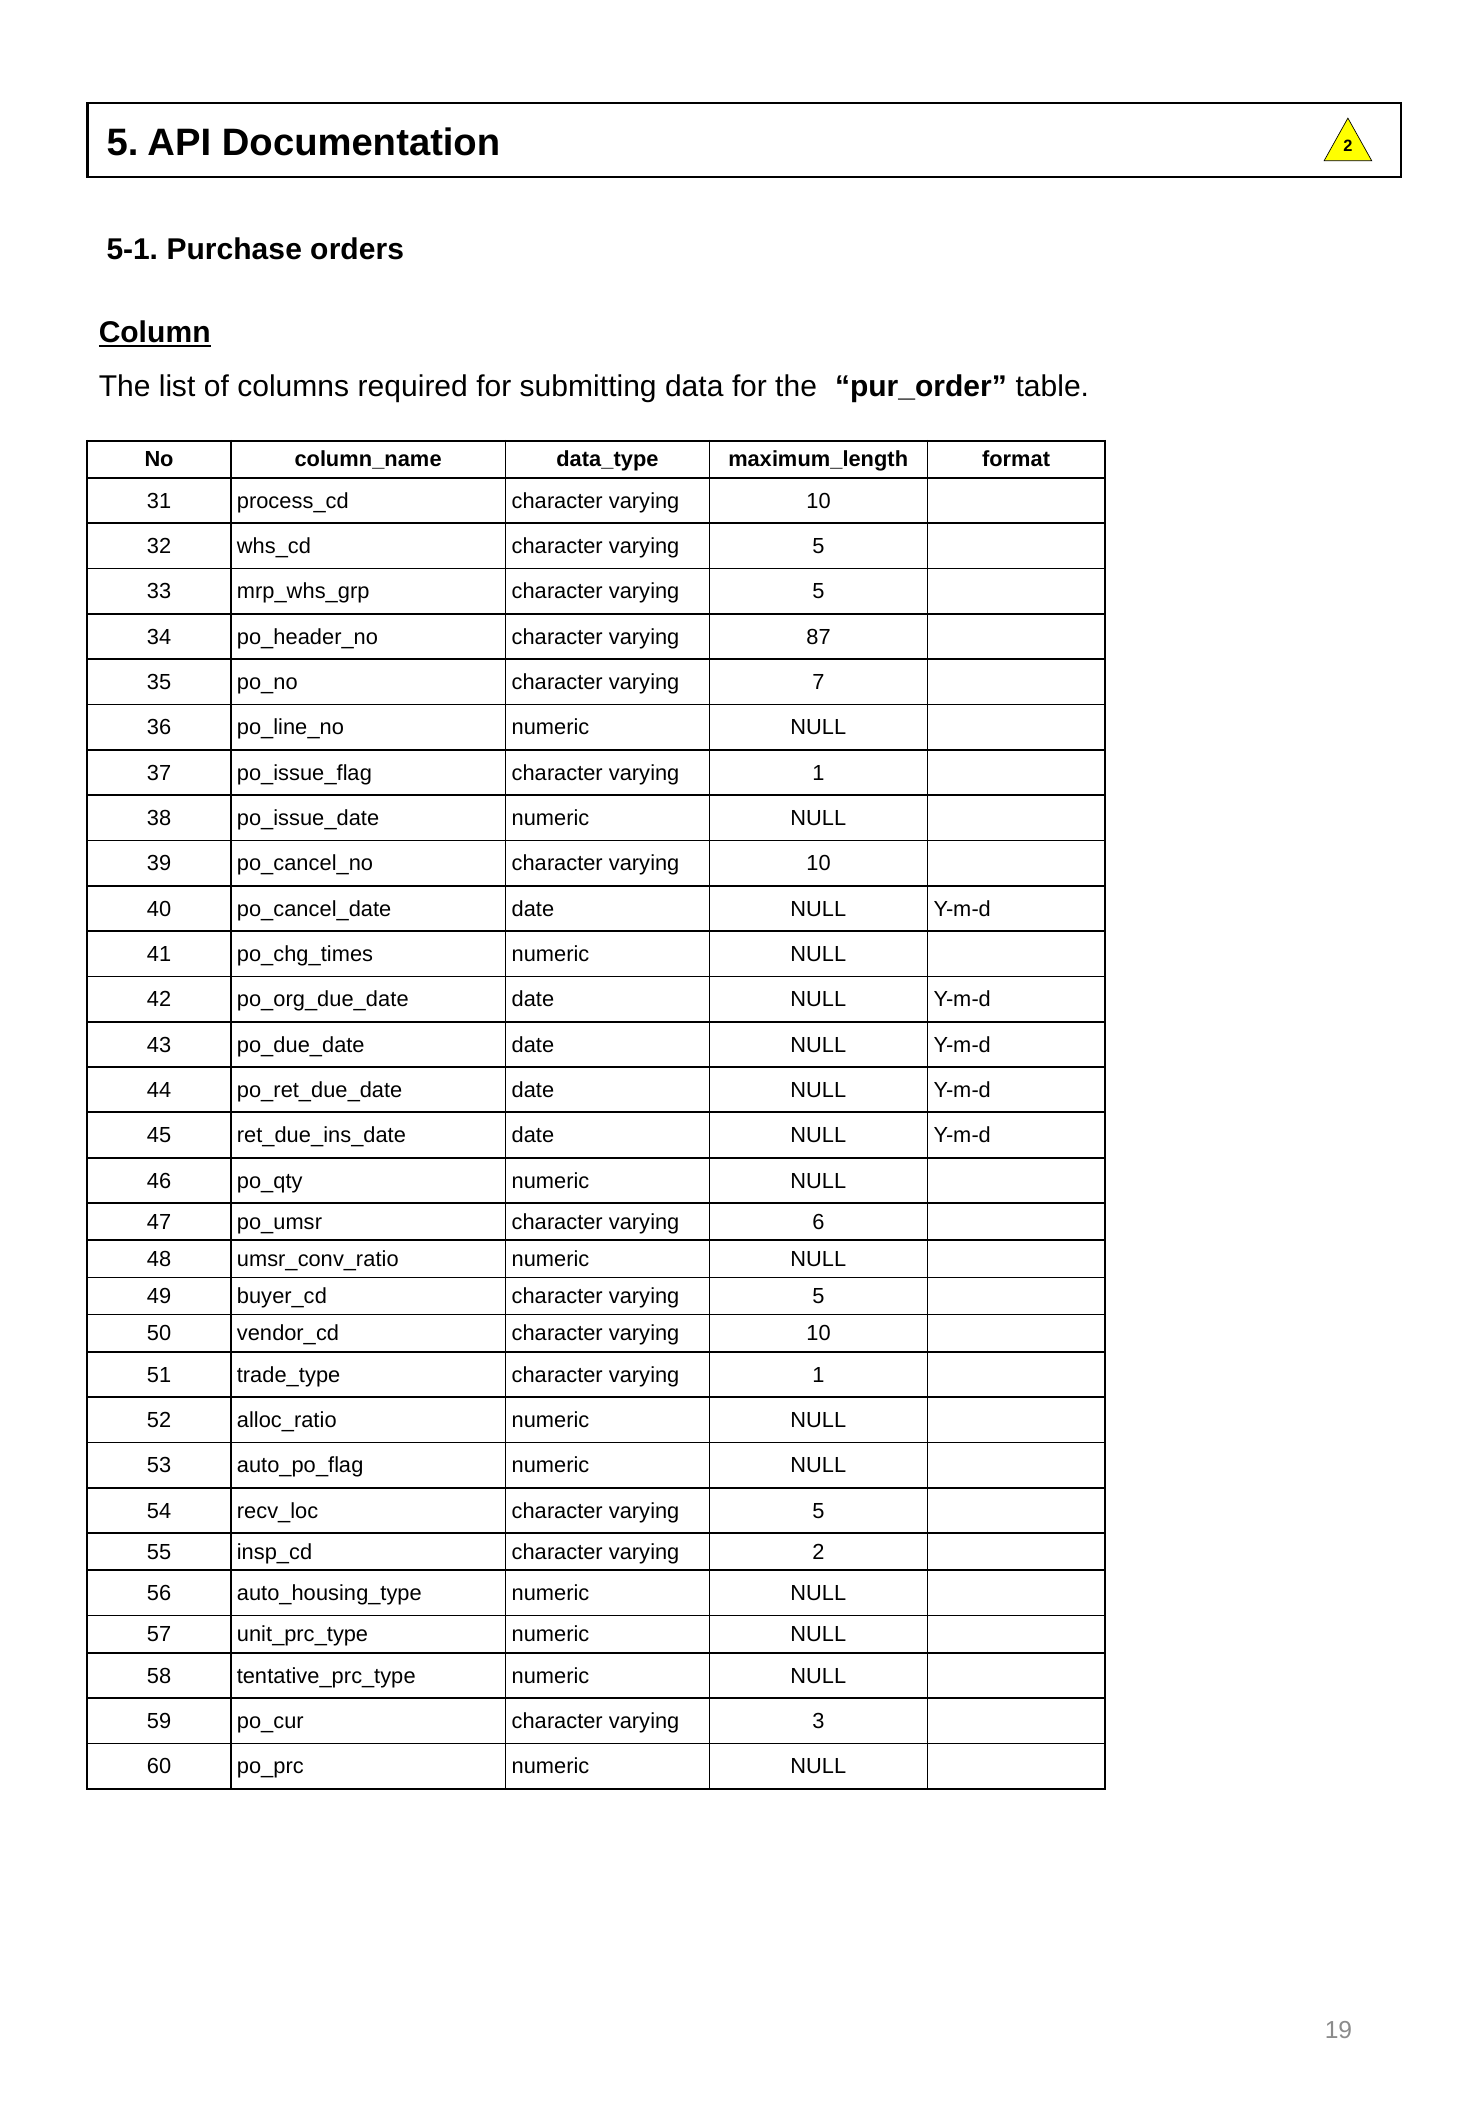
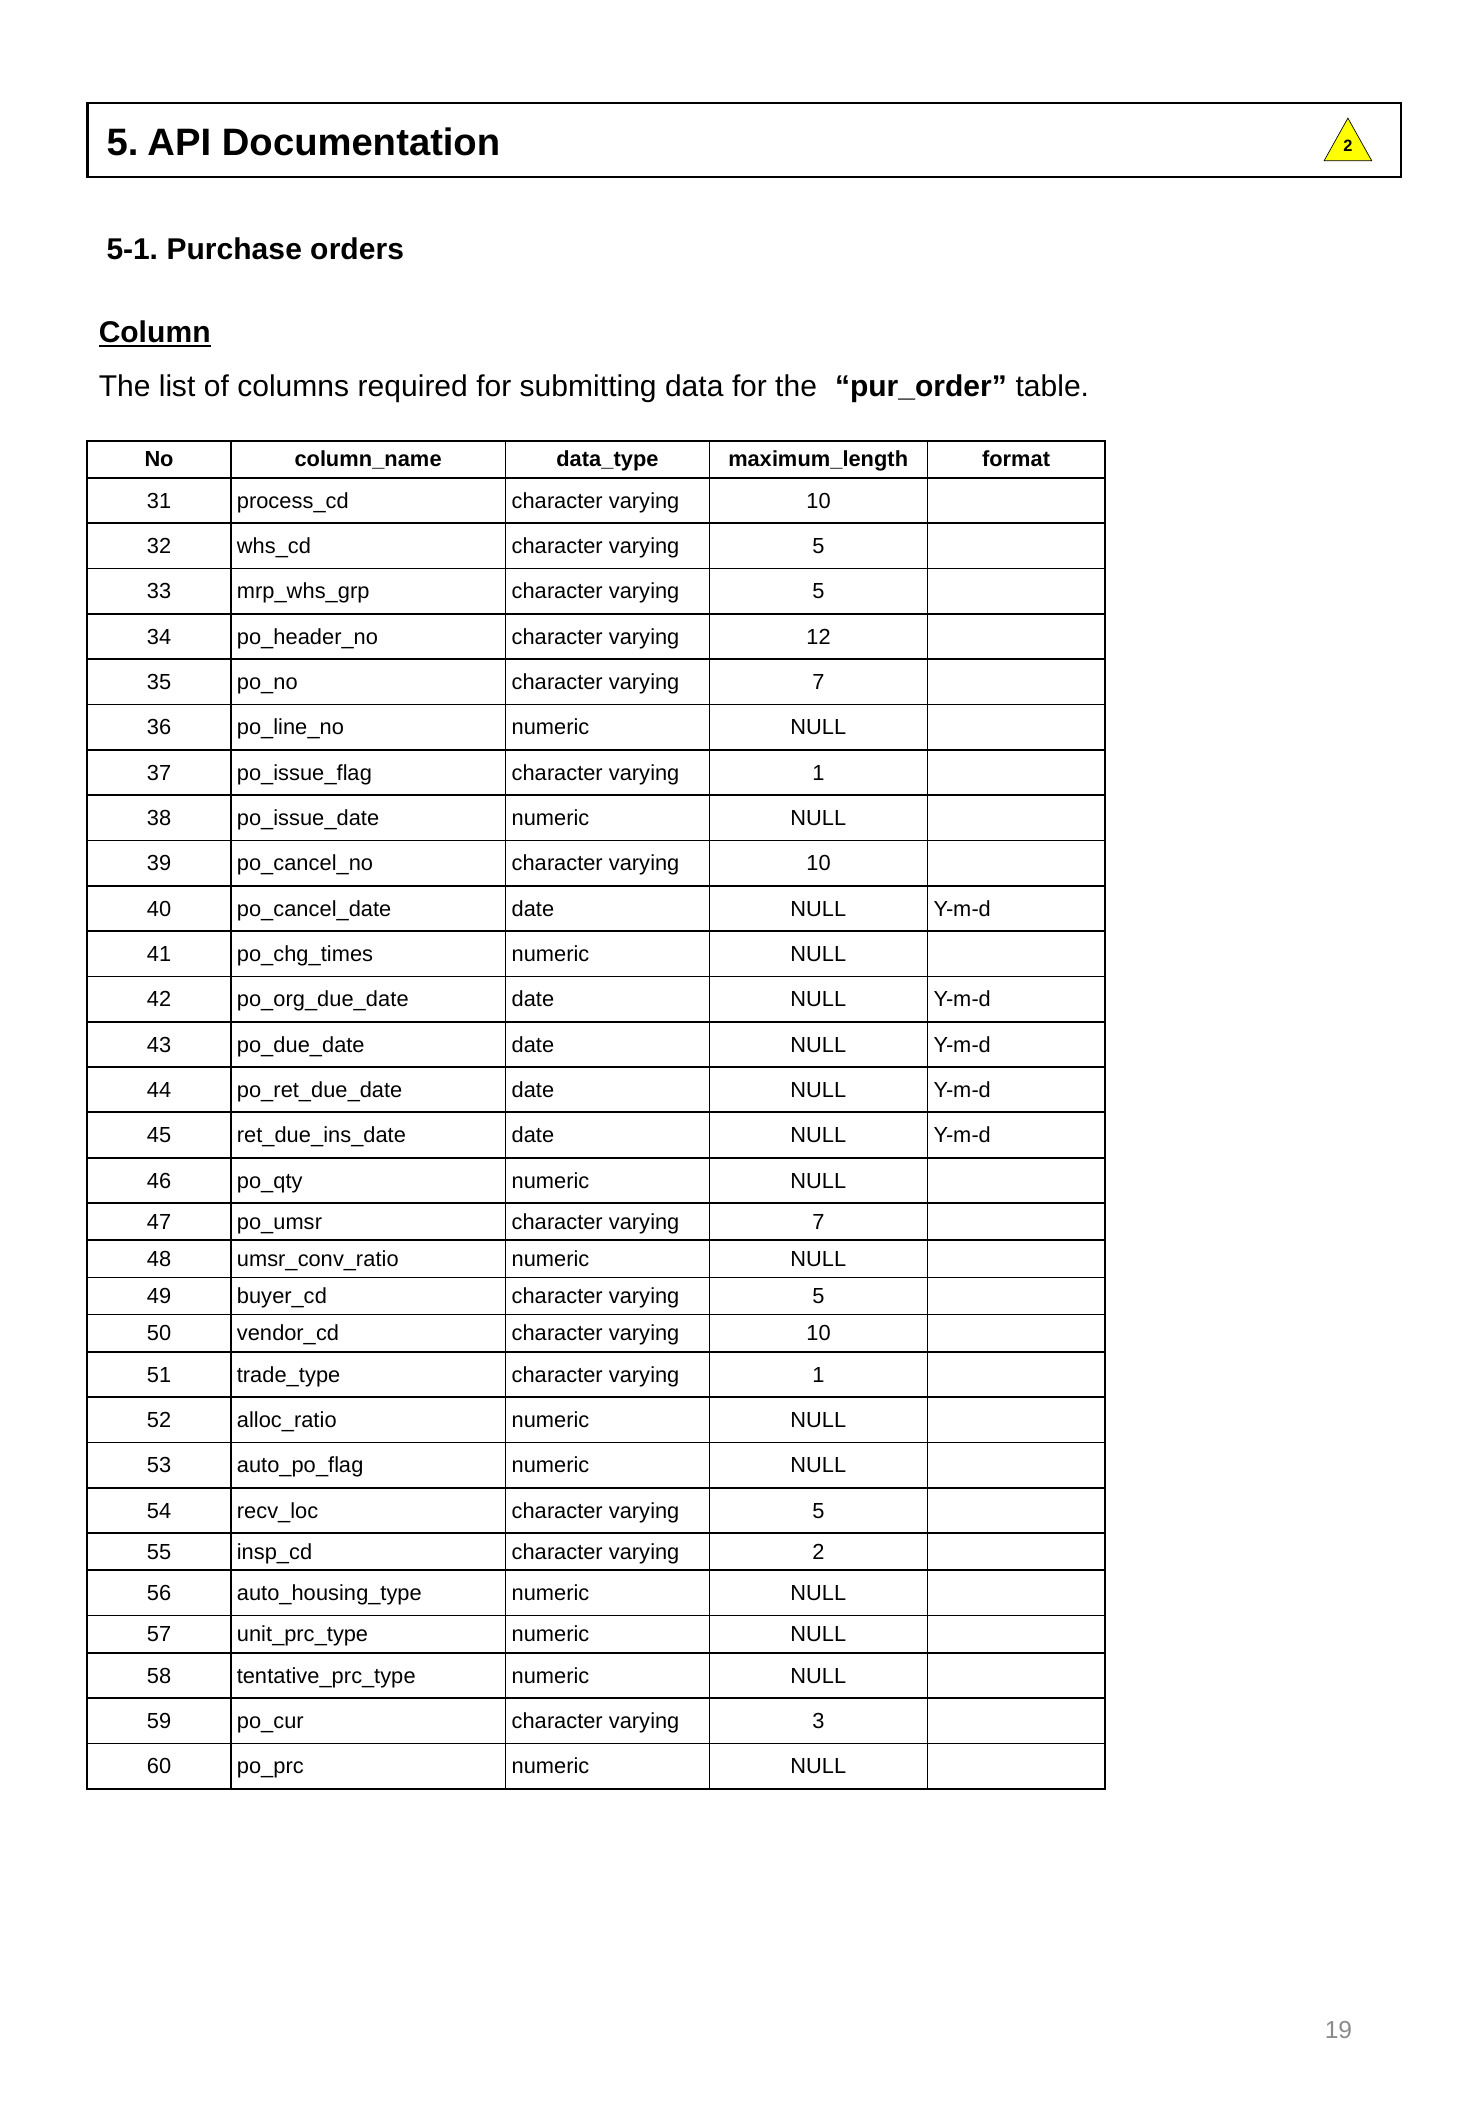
87: 87 -> 12
6 at (818, 1222): 6 -> 7
